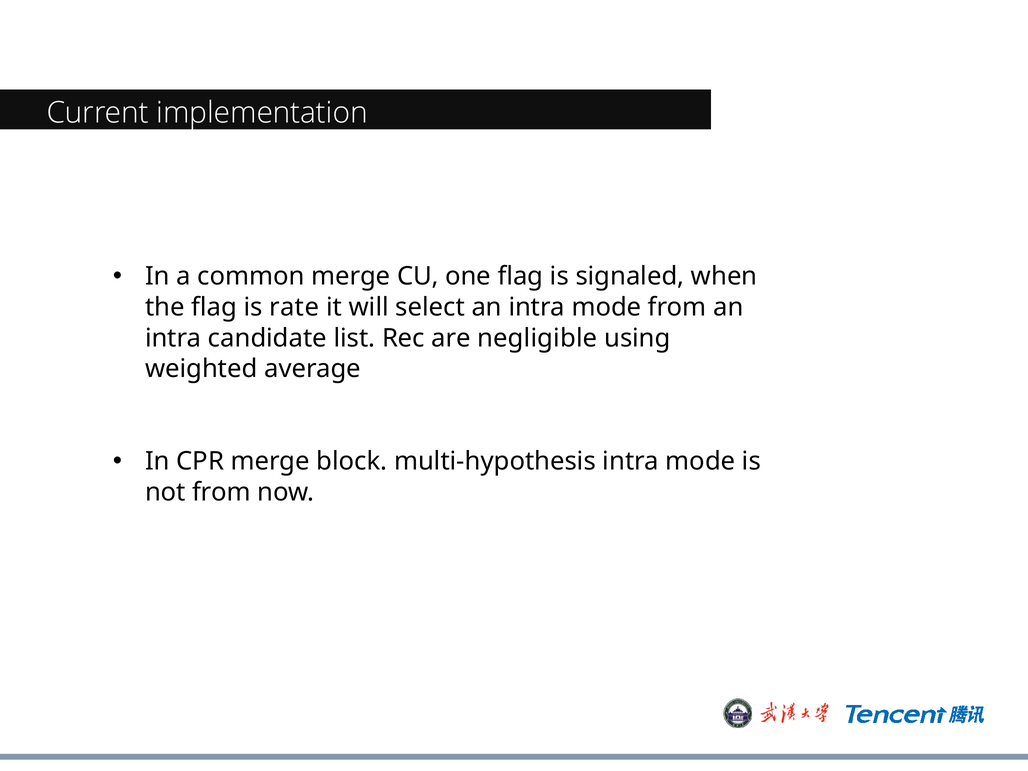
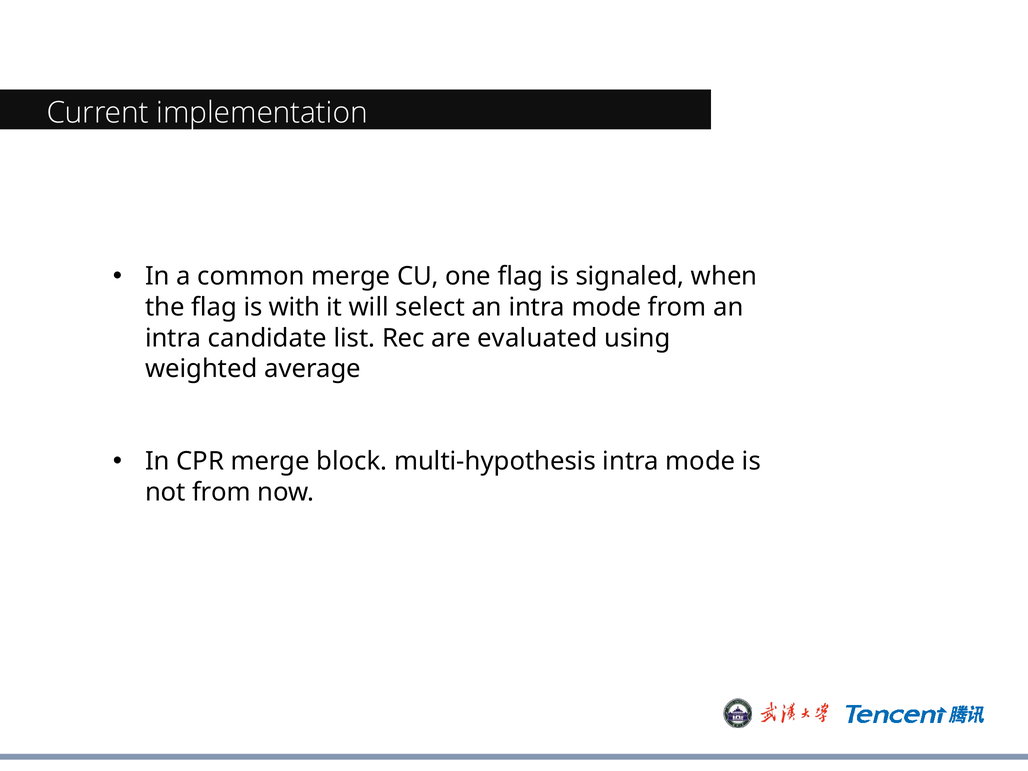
rate: rate -> with
negligible: negligible -> evaluated
